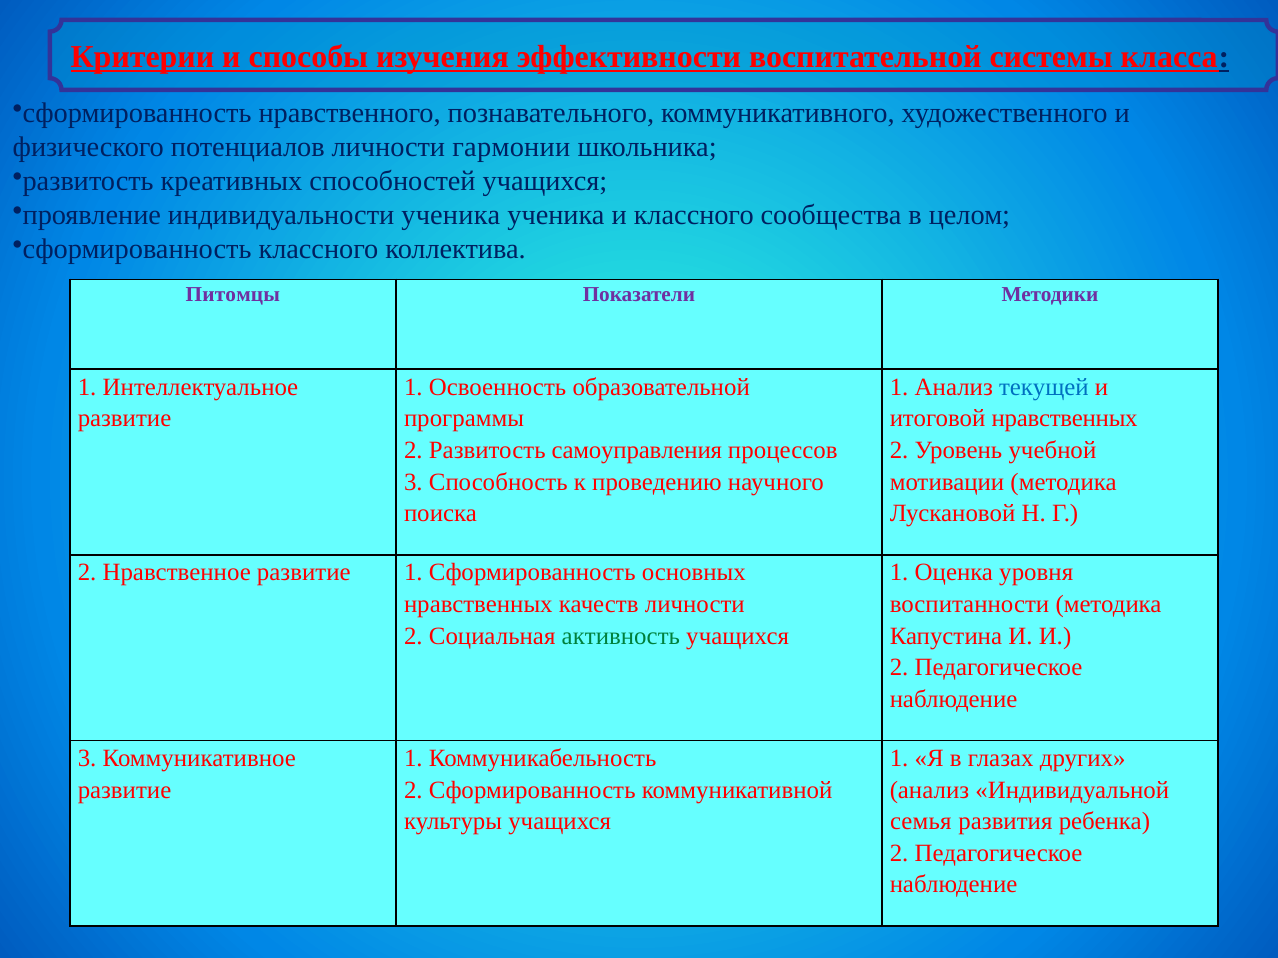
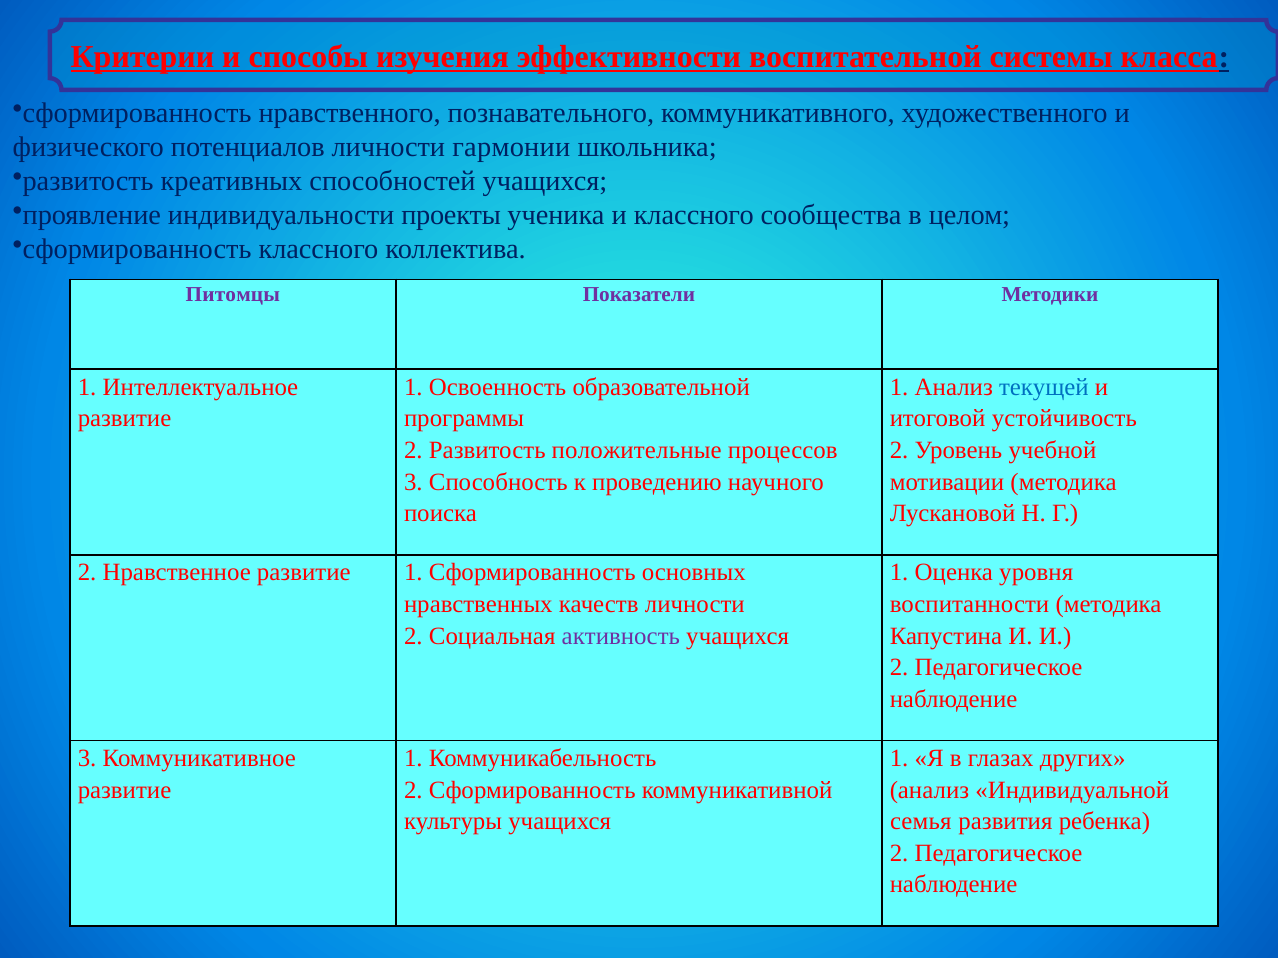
индивидуальности ученика: ученика -> проекты
итоговой нравственных: нравственных -> устойчивость
самоуправления: самоуправления -> положительные
активность colour: green -> purple
